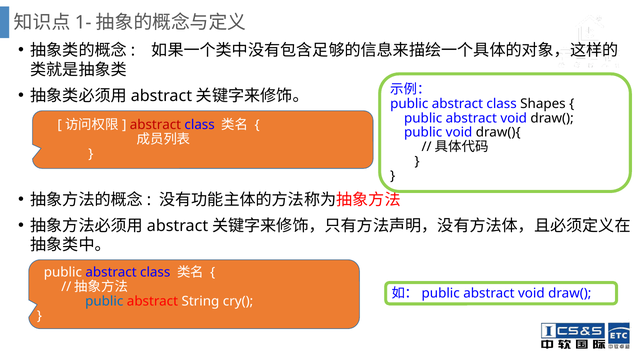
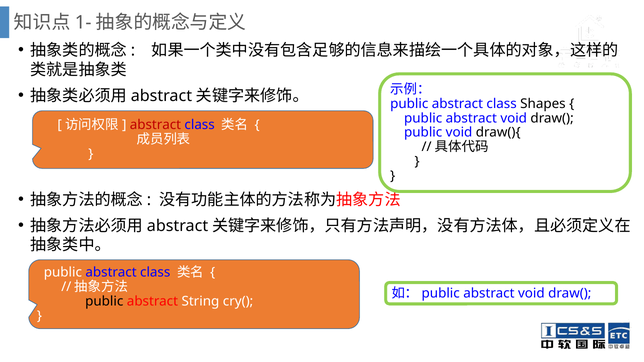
public at (104, 302) colour: blue -> black
